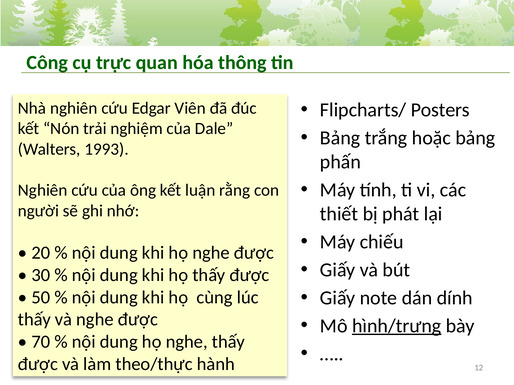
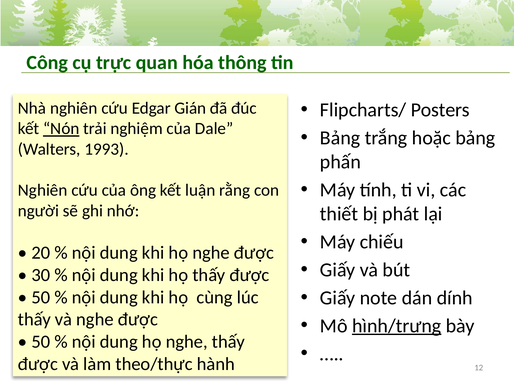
Viên: Viên -> Gián
Nón underline: none -> present
70 at (41, 342): 70 -> 50
